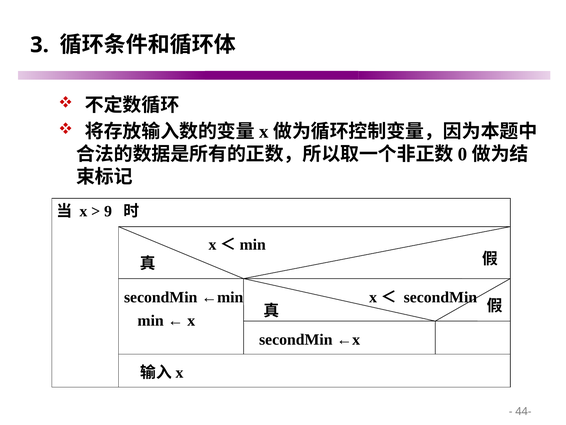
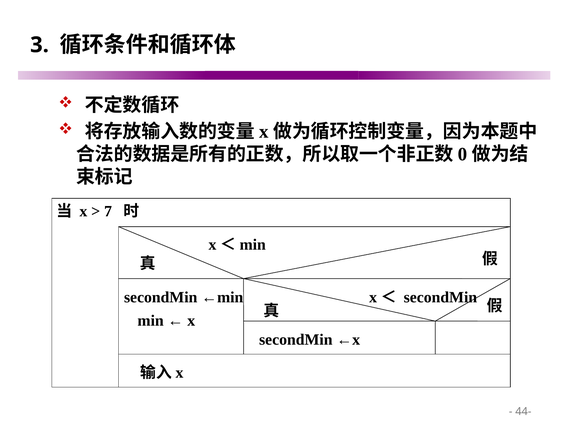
9: 9 -> 7
